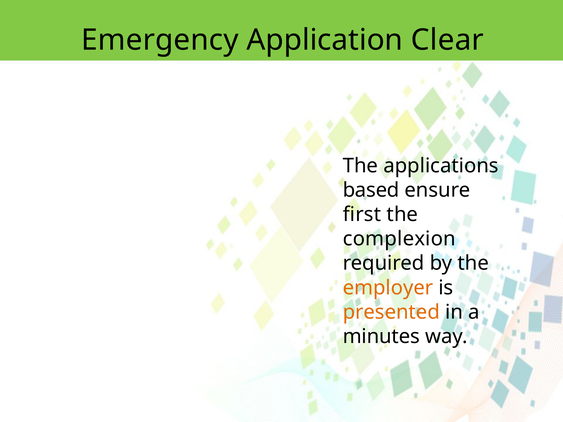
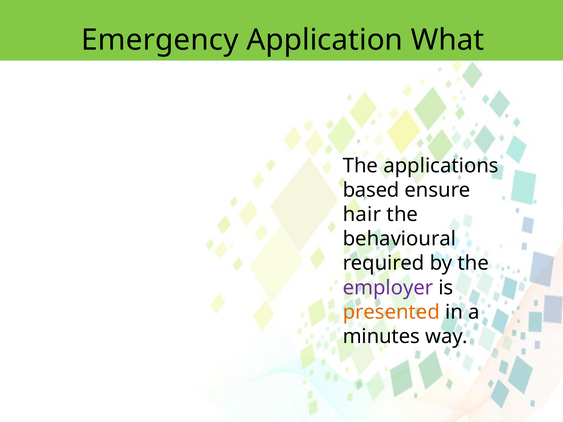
Clear: Clear -> What
first: first -> hair
complexion: complexion -> behavioural
employer colour: orange -> purple
